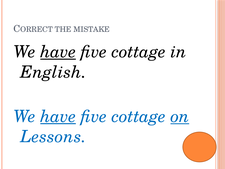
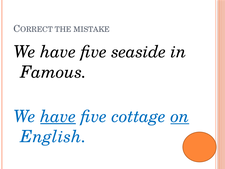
have at (58, 52) underline: present -> none
cottage at (139, 52): cottage -> seaside
English: English -> Famous
Lessons: Lessons -> English
